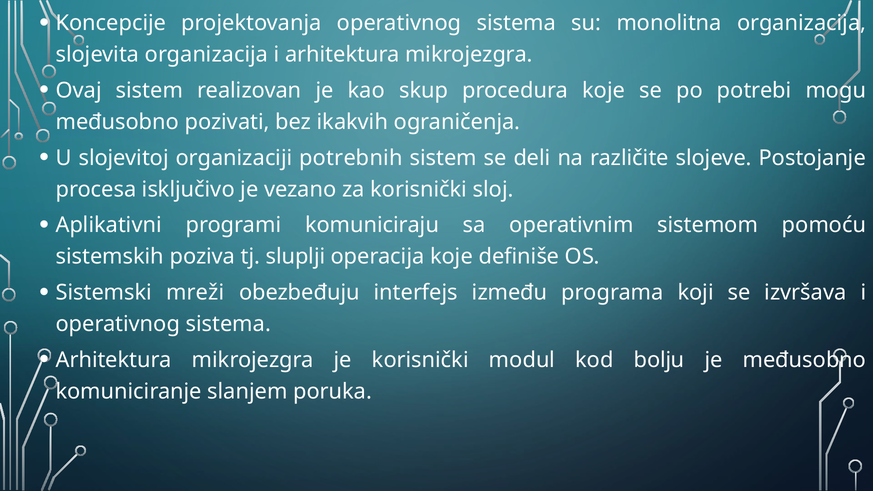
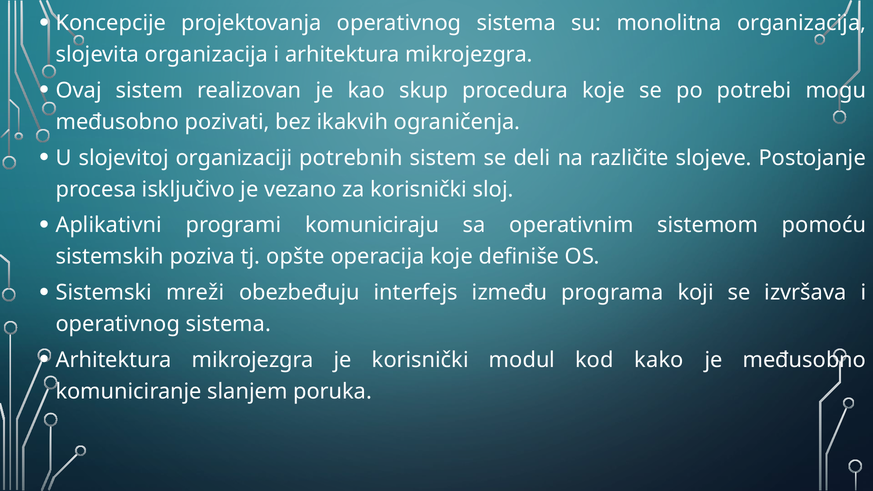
sluplji: sluplji -> opšte
bolju: bolju -> kako
